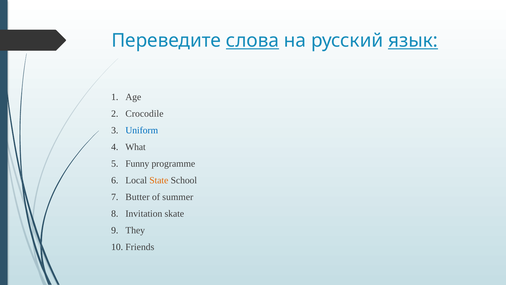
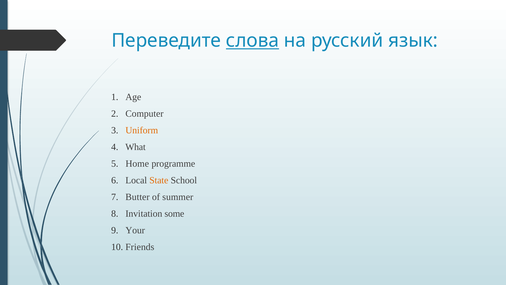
язык underline: present -> none
Crocodile: Crocodile -> Computer
Uniform colour: blue -> orange
Funny: Funny -> Home
skate: skate -> some
They: They -> Your
